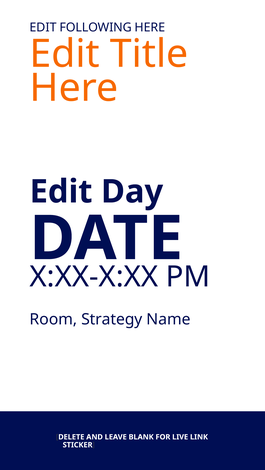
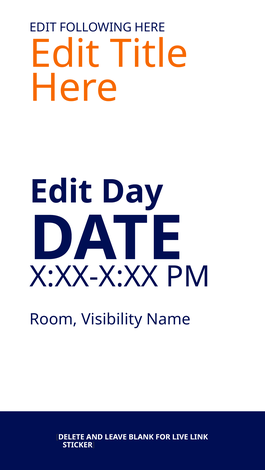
Strategy: Strategy -> Visibility
